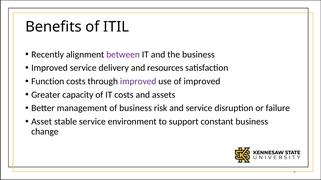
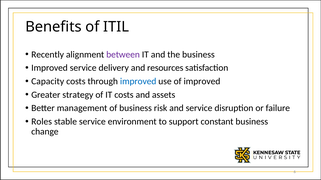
Function: Function -> Capacity
improved at (138, 82) colour: purple -> blue
capacity: capacity -> strategy
Asset: Asset -> Roles
